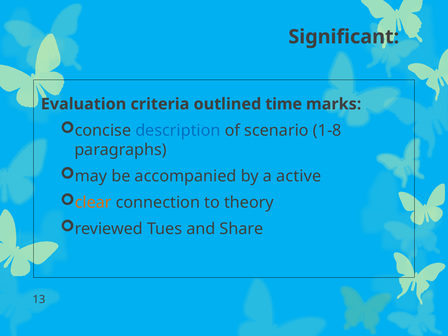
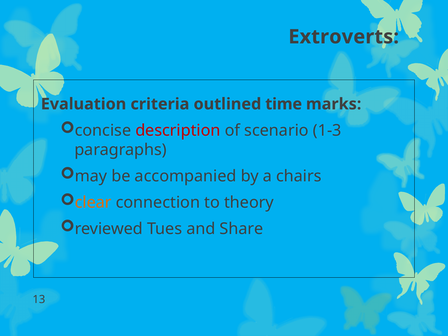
Significant: Significant -> Extroverts
description colour: blue -> red
1-8: 1-8 -> 1-3
active: active -> chairs
